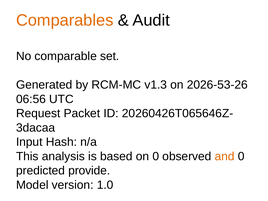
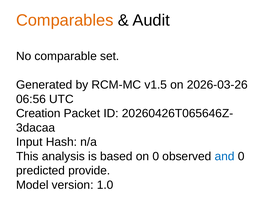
v1.3: v1.3 -> v1.5
2026-53-26: 2026-53-26 -> 2026-03-26
Request: Request -> Creation
and colour: orange -> blue
